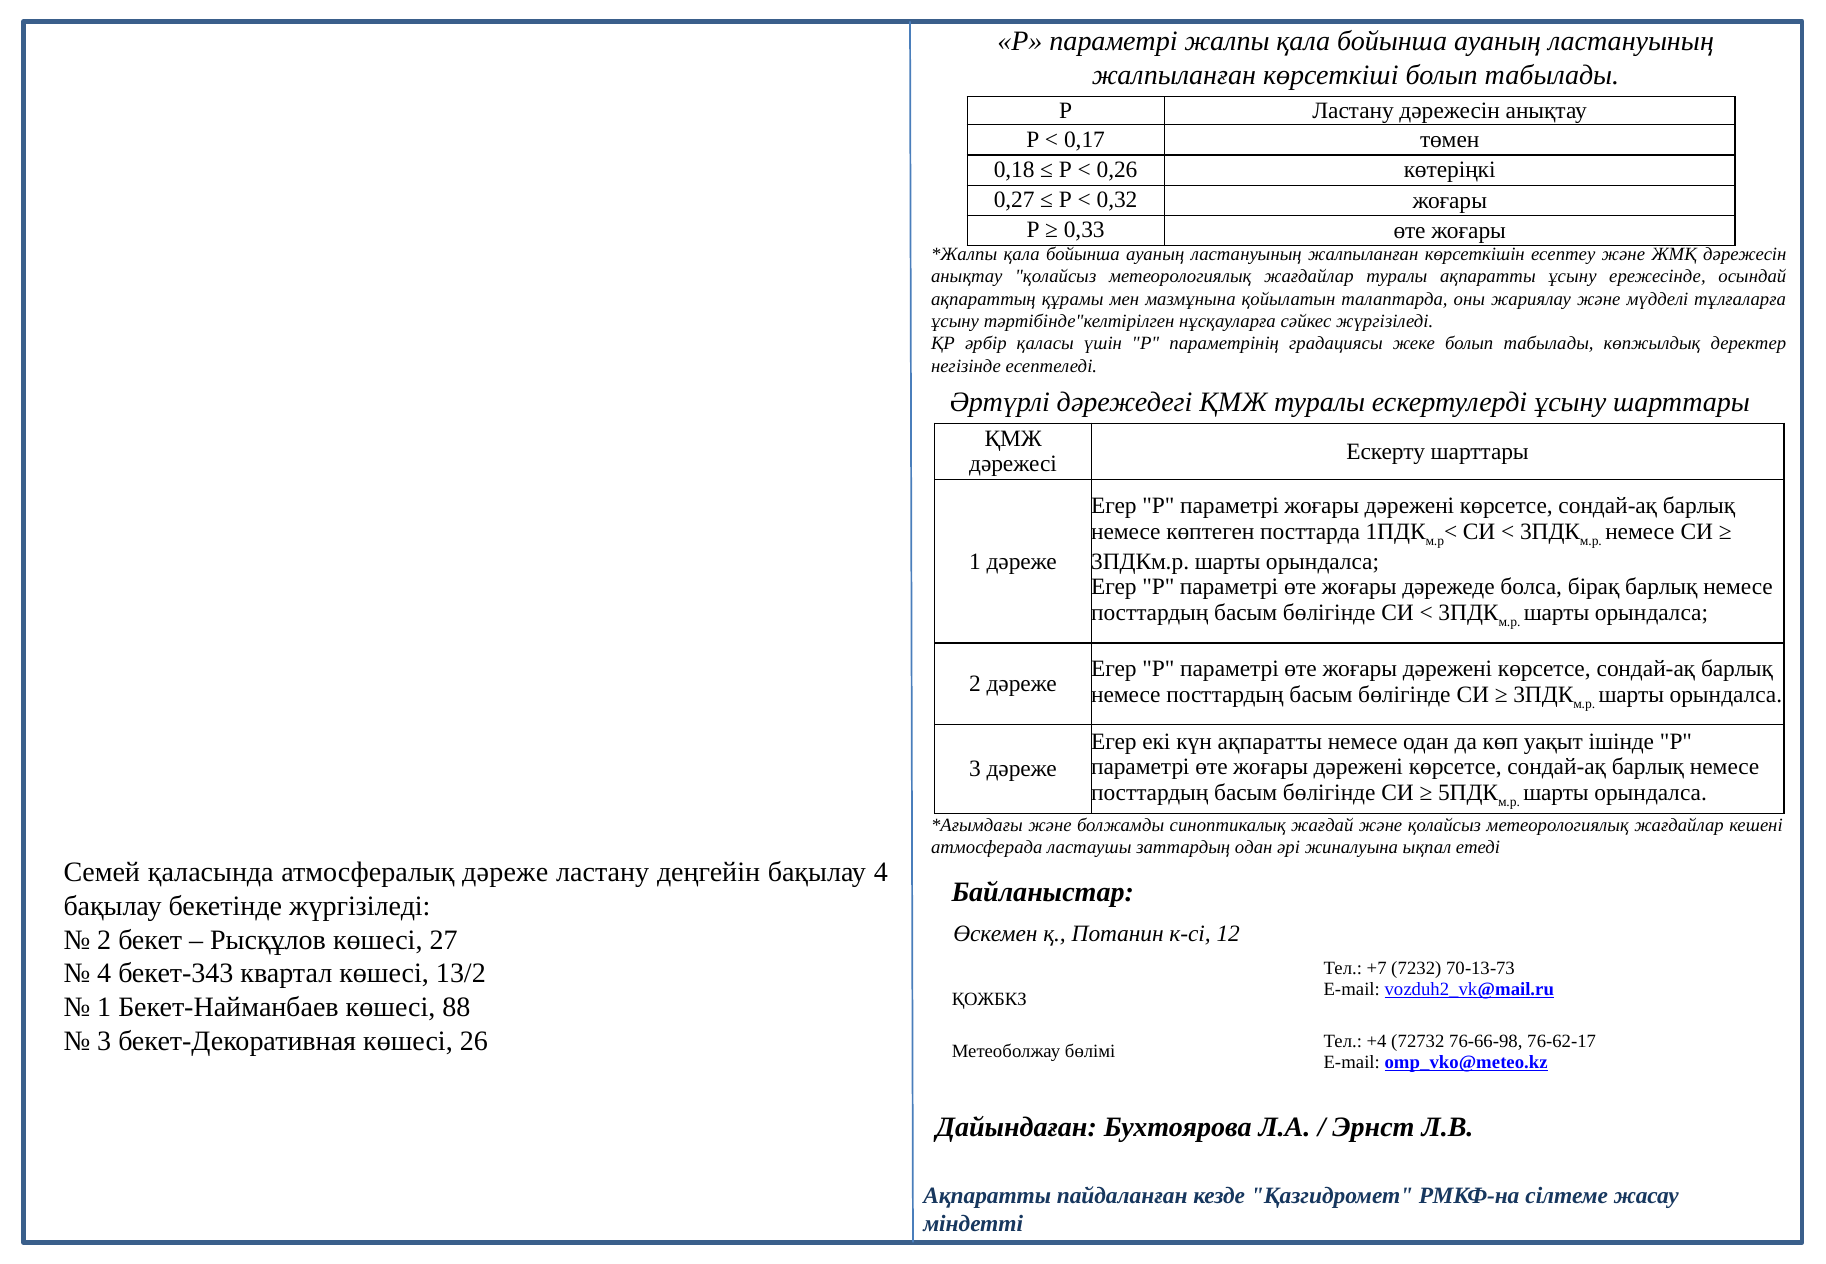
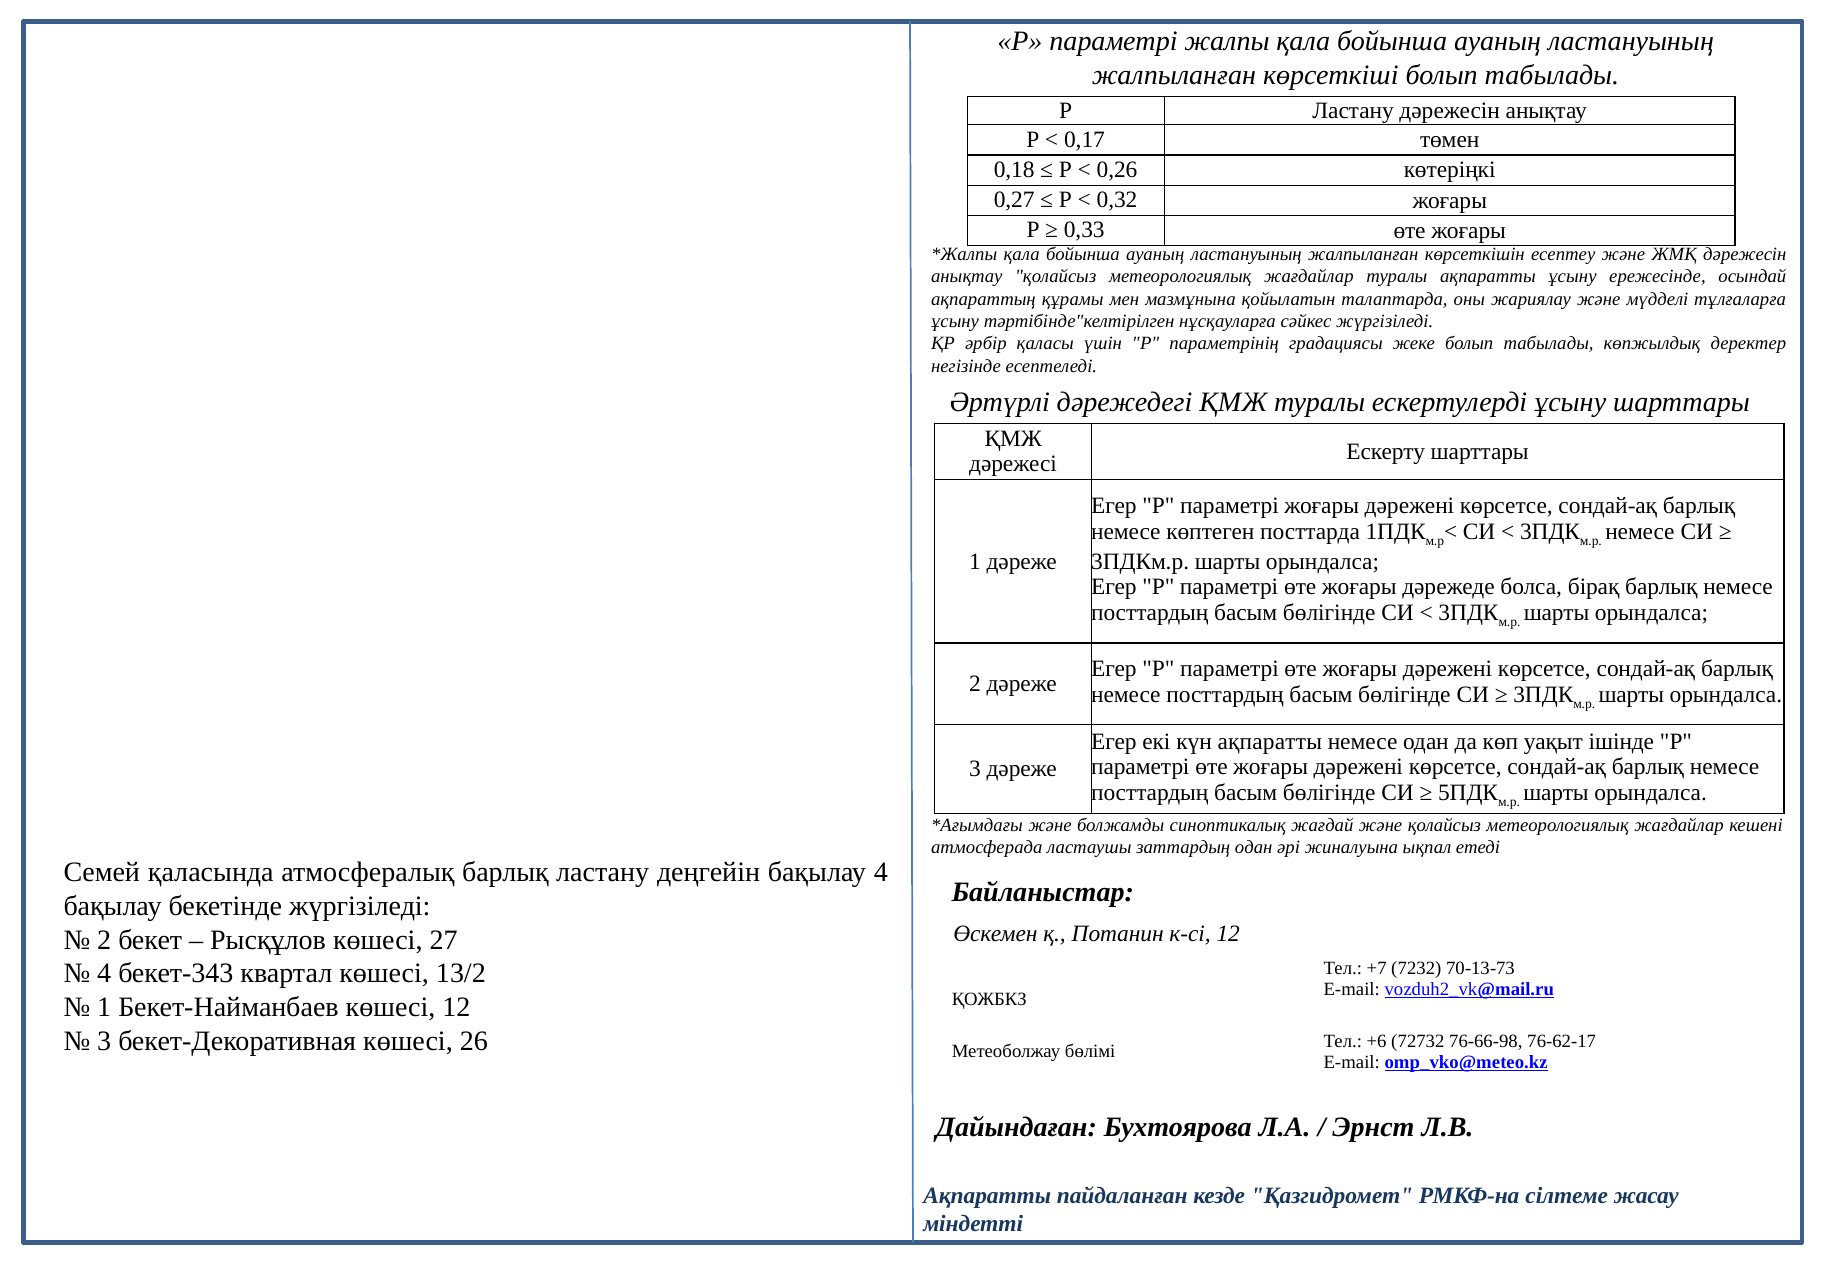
атмосфералық дәреже: дәреже -> барлық
көшесі 88: 88 -> 12
+4: +4 -> +6
